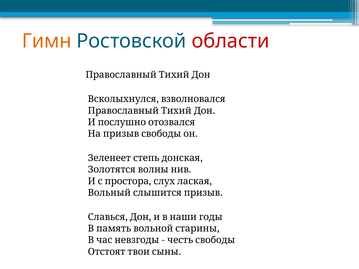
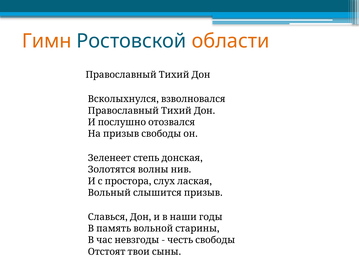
области colour: red -> orange
